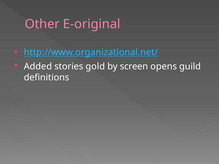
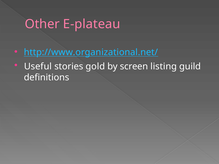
E-original: E-original -> E-plateau
Added: Added -> Useful
opens: opens -> listing
